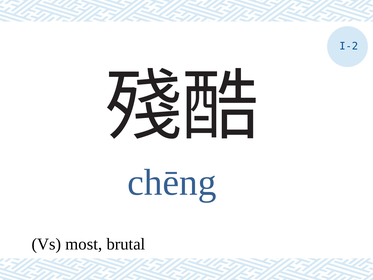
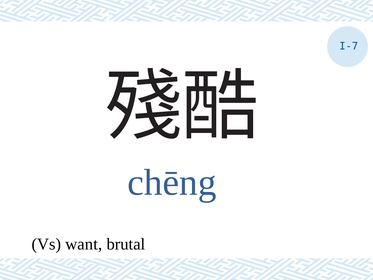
I-2: I-2 -> I-7
most: most -> want
